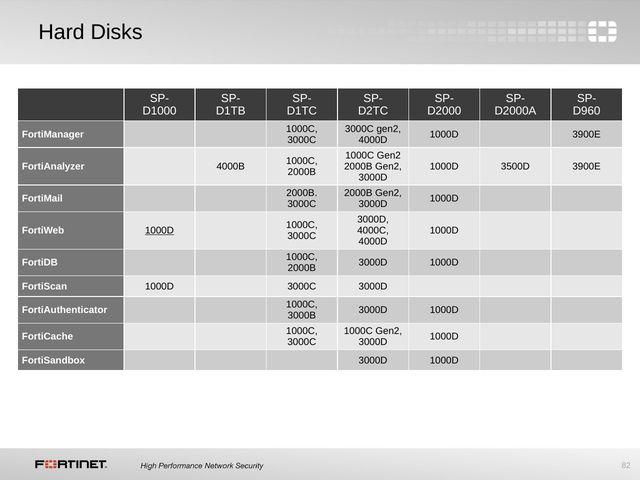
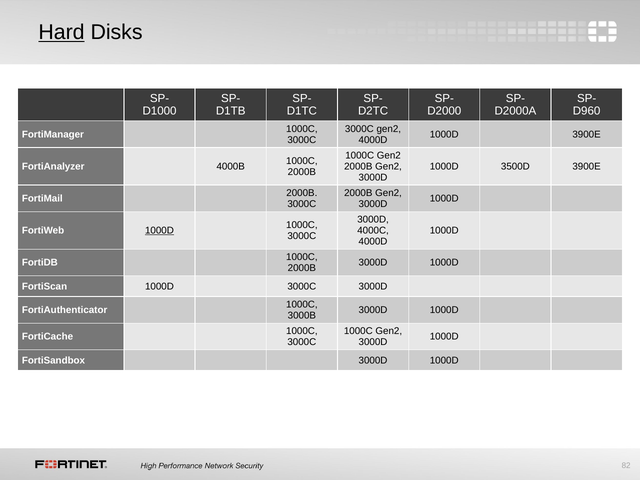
Hard underline: none -> present
